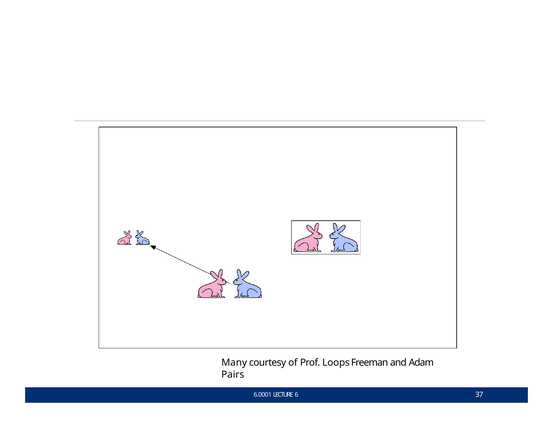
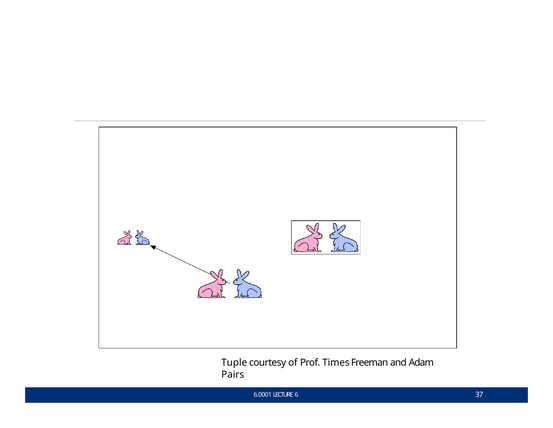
Many: Many -> Tuple
Loops: Loops -> Times
